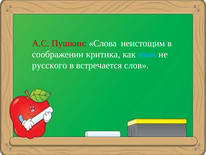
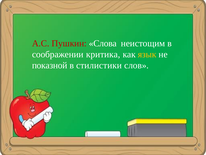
язык colour: light blue -> yellow
русского: русского -> показной
встречается: встречается -> стилистики
